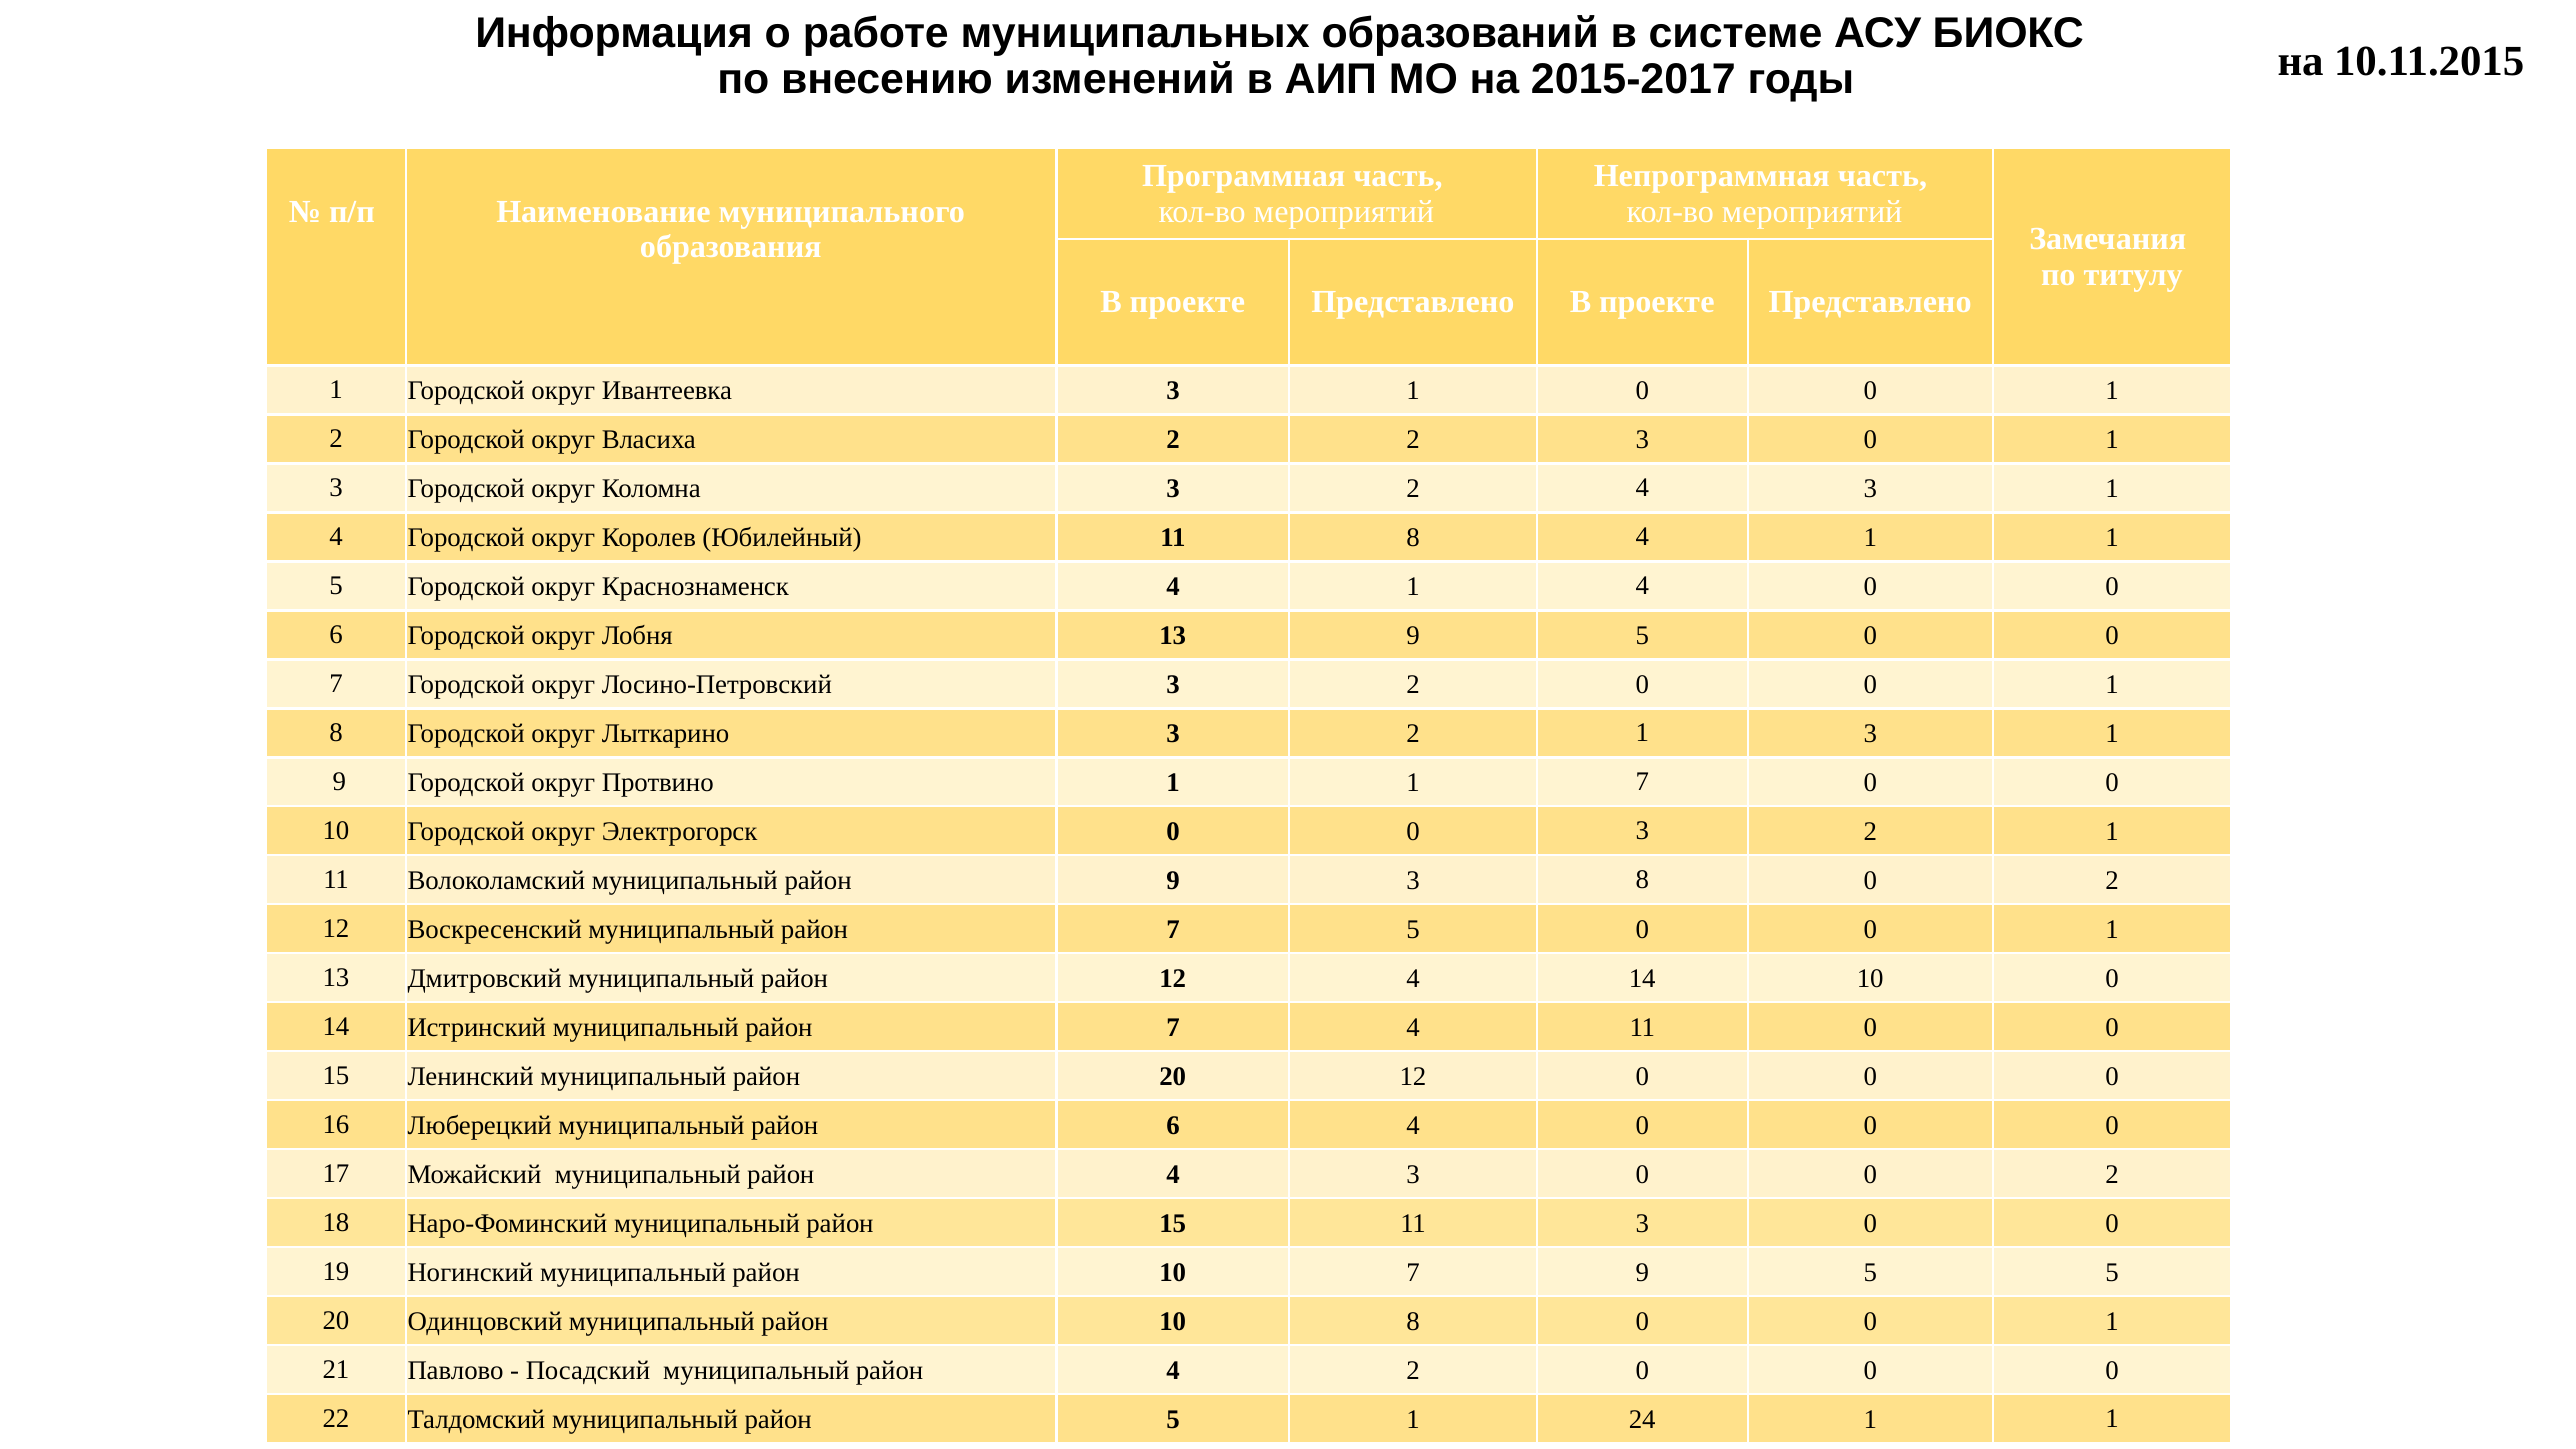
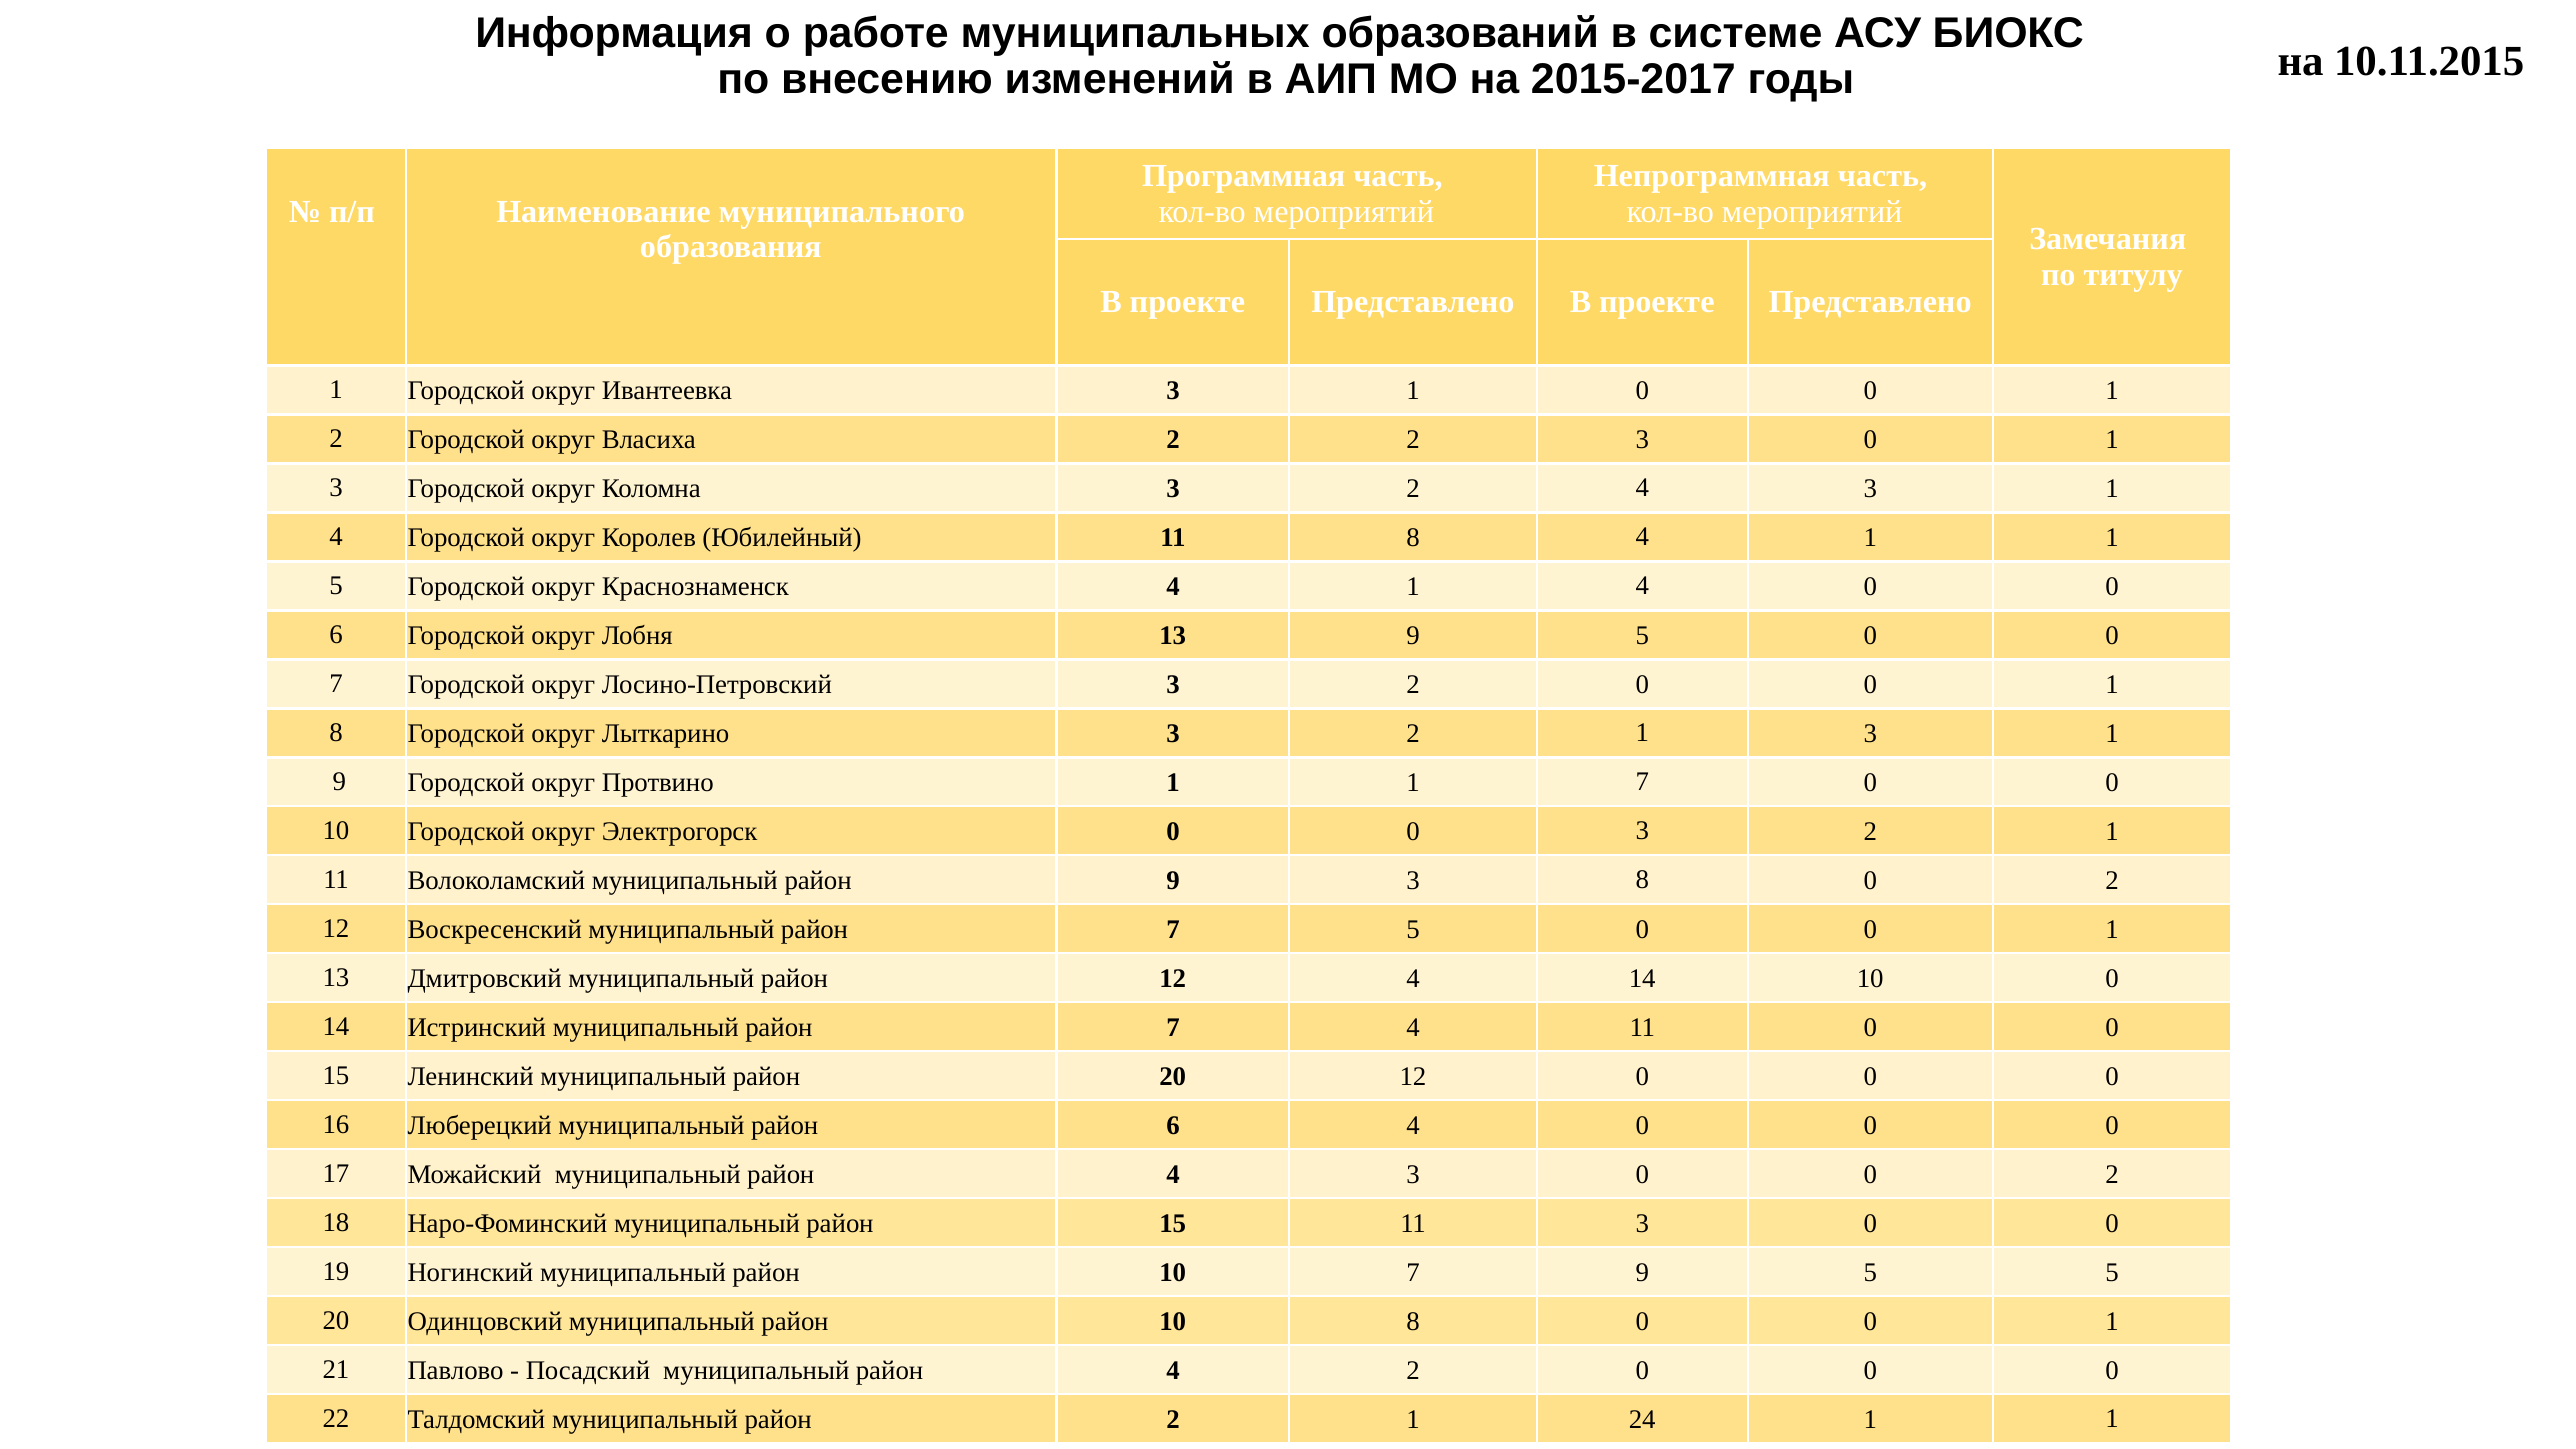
район 5: 5 -> 2
